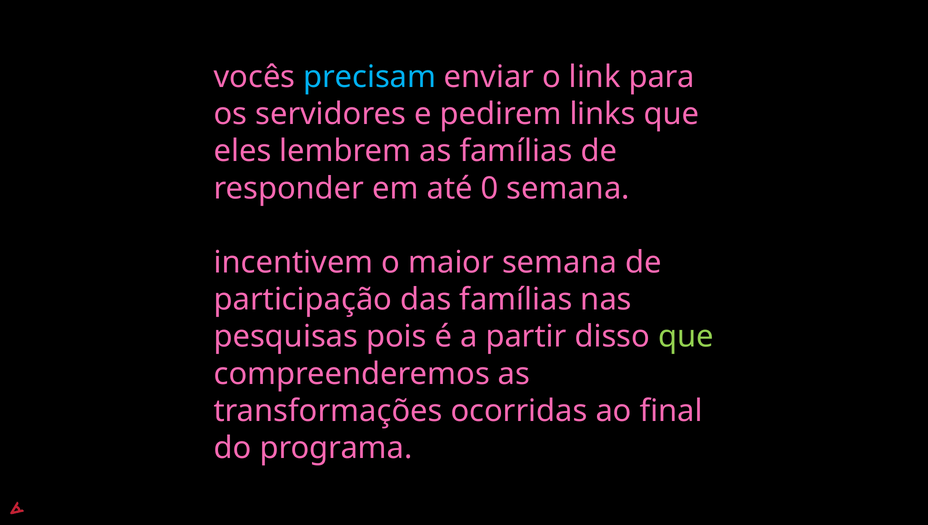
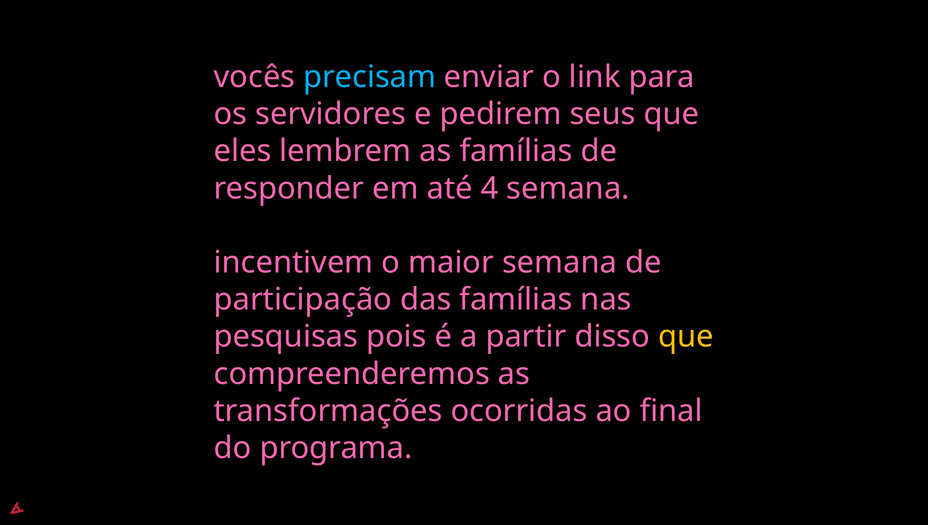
links: links -> seus
0: 0 -> 4
que at (686, 337) colour: light green -> yellow
